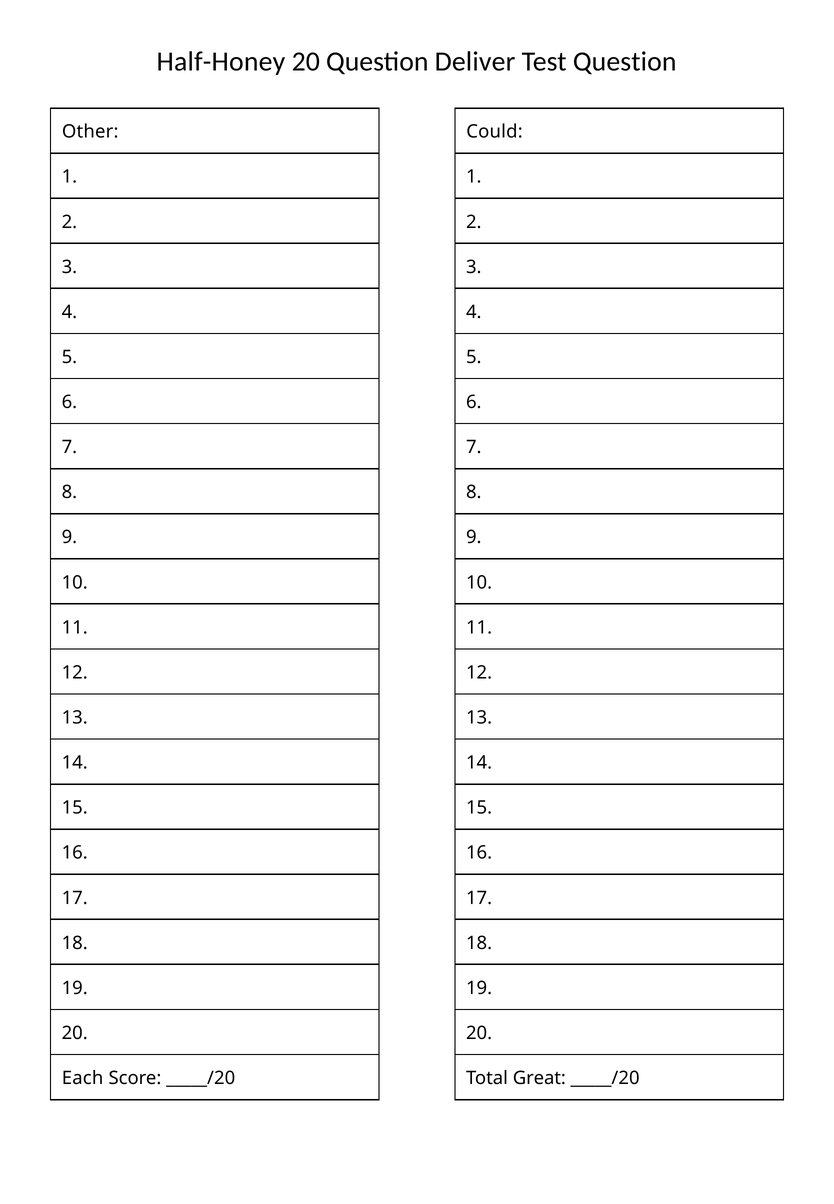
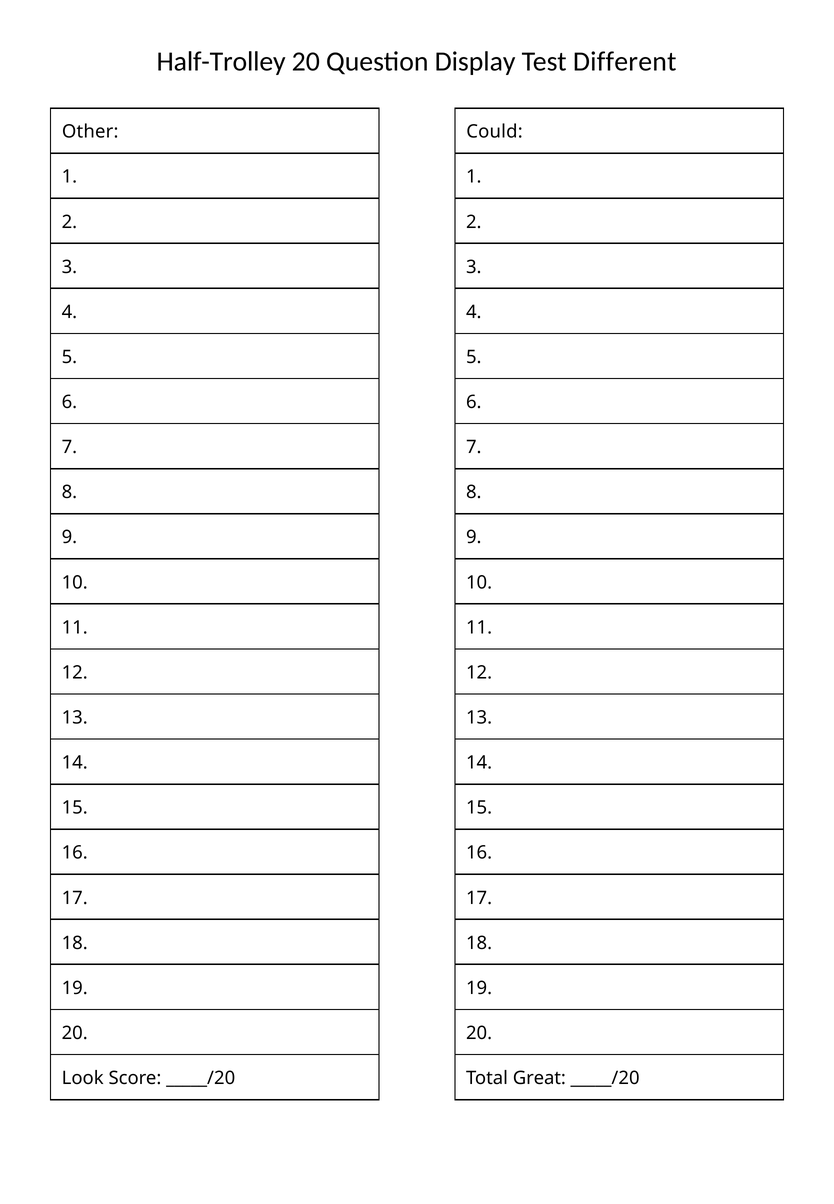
Half-Honey: Half-Honey -> Half-Trolley
Deliver: Deliver -> Display
Test Question: Question -> Different
Each: Each -> Look
